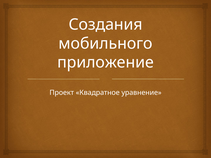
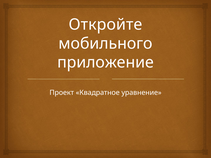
Создания: Создания -> Откройте
